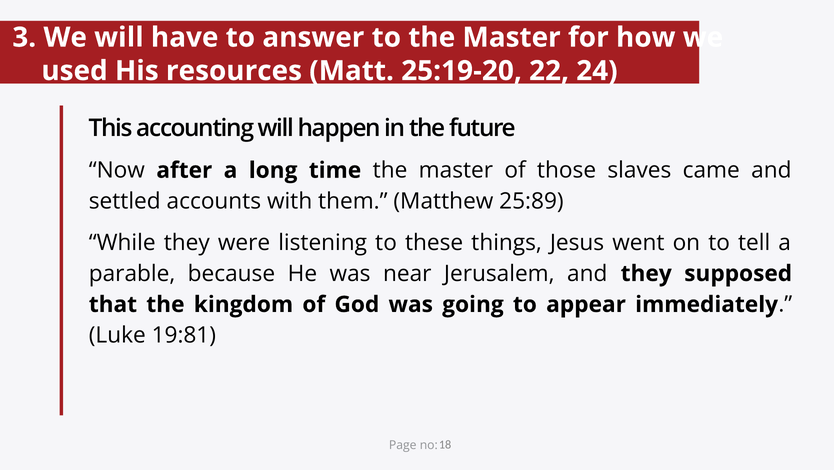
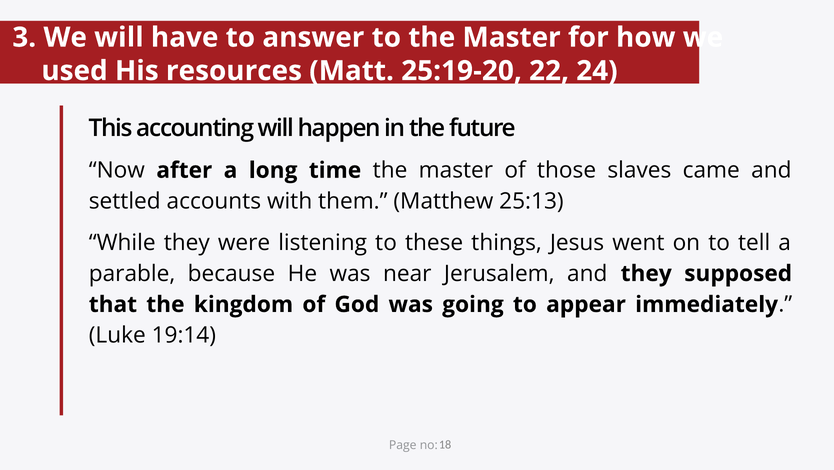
25:89: 25:89 -> 25:13
19:81: 19:81 -> 19:14
